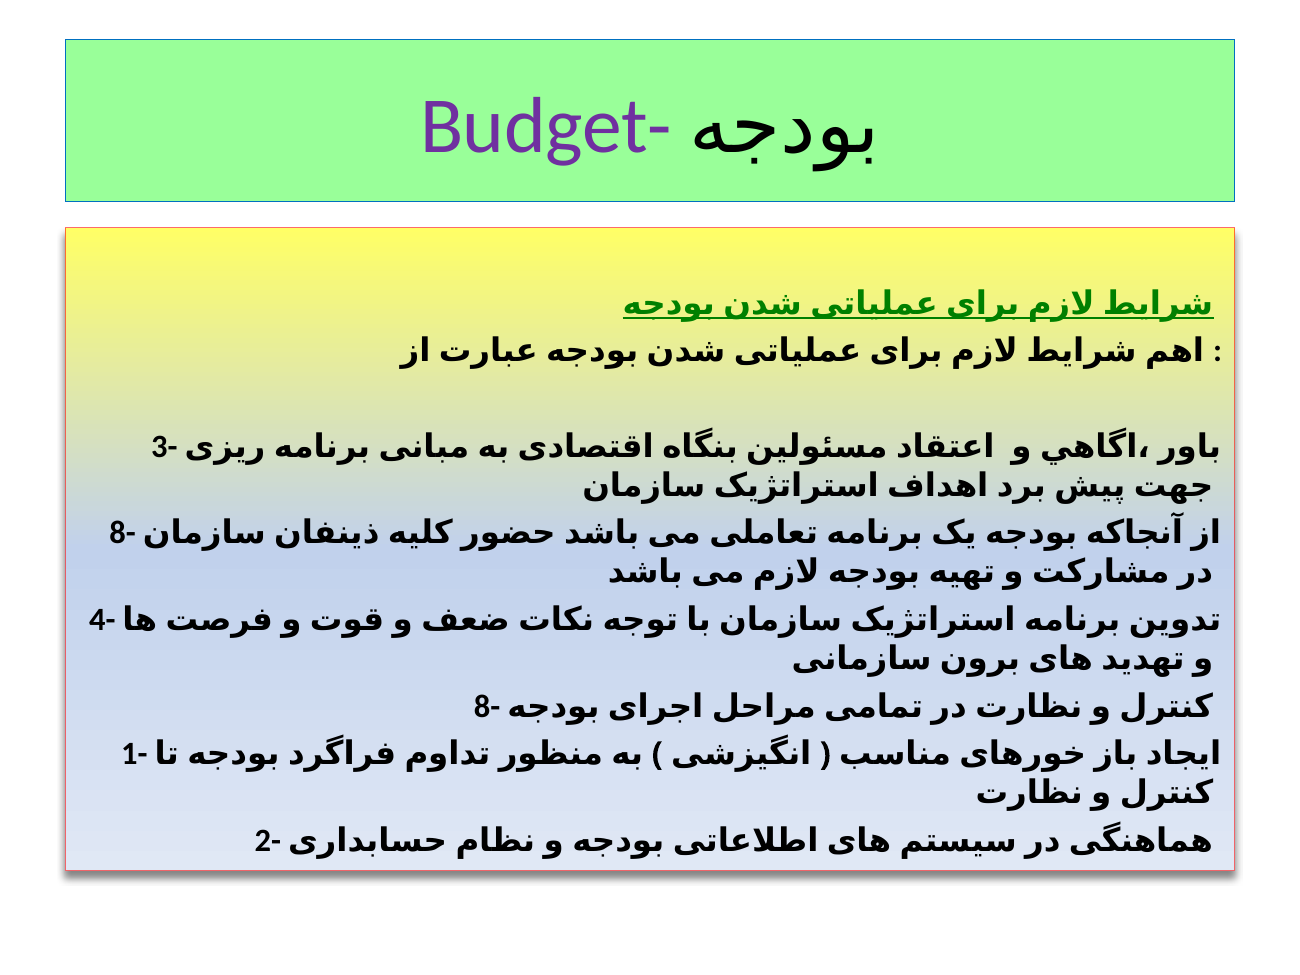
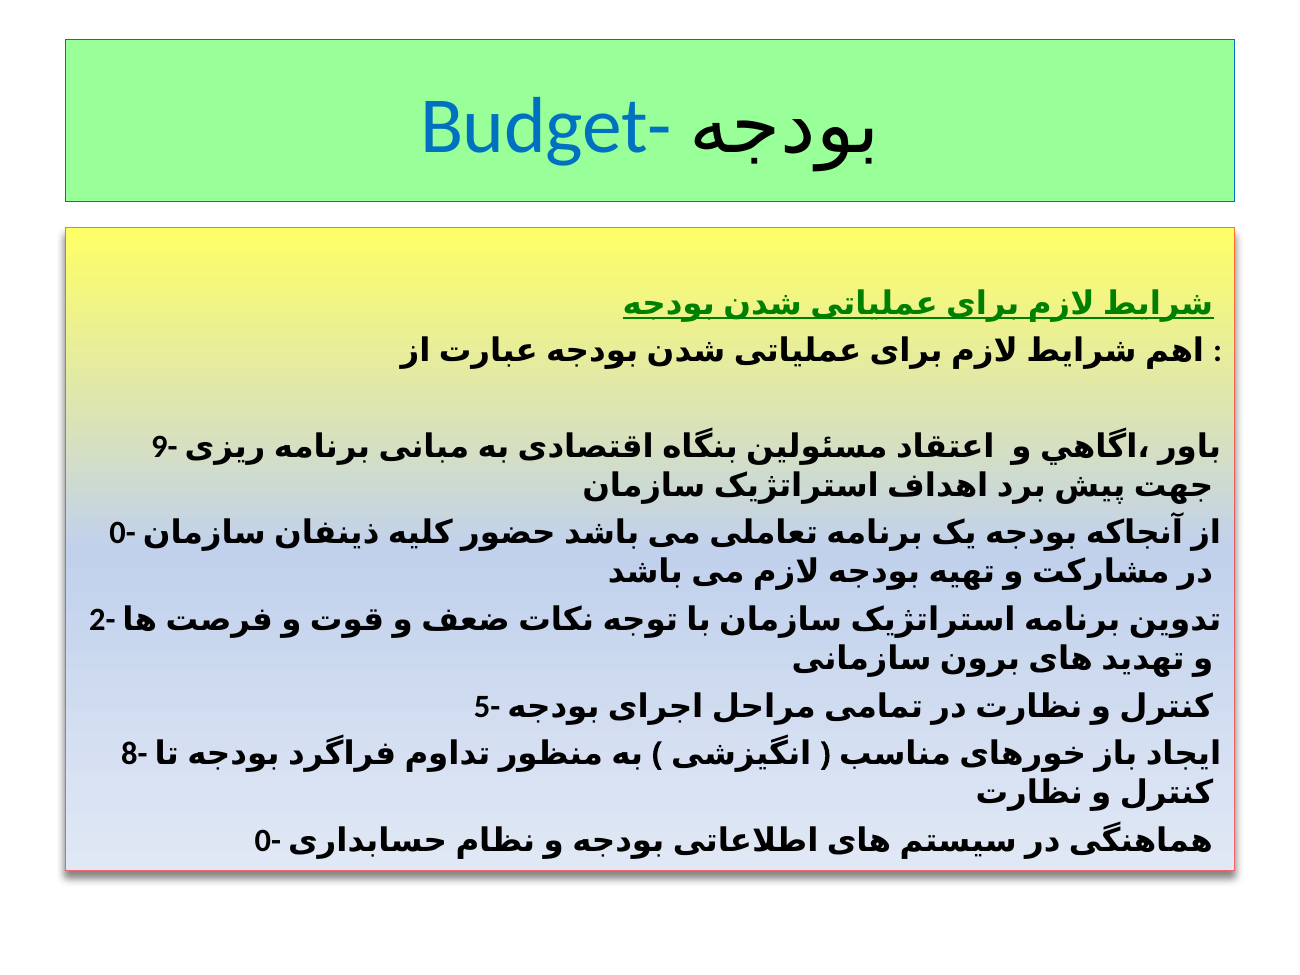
Budget- colour: purple -> blue
3-: 3- -> 9-
8- at (123, 533): 8- -> 0-
4-: 4- -> 2-
8- at (487, 706): 8- -> 5-
1-: 1- -> 8-
2- at (268, 841): 2- -> 0-
